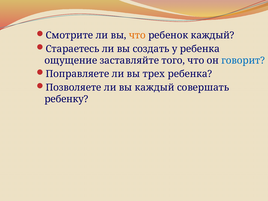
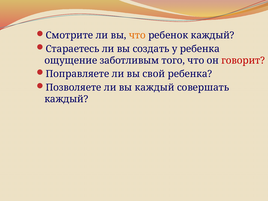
заставляйте: заставляйте -> заботливым
говорит colour: blue -> red
трех: трех -> свой
ребенку at (66, 99): ребенку -> каждый
